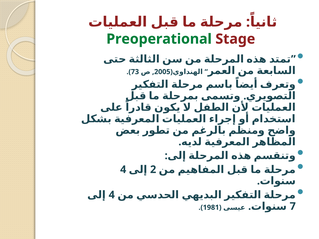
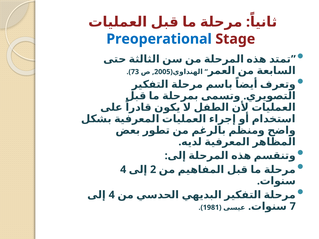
Preoperational colour: green -> blue
